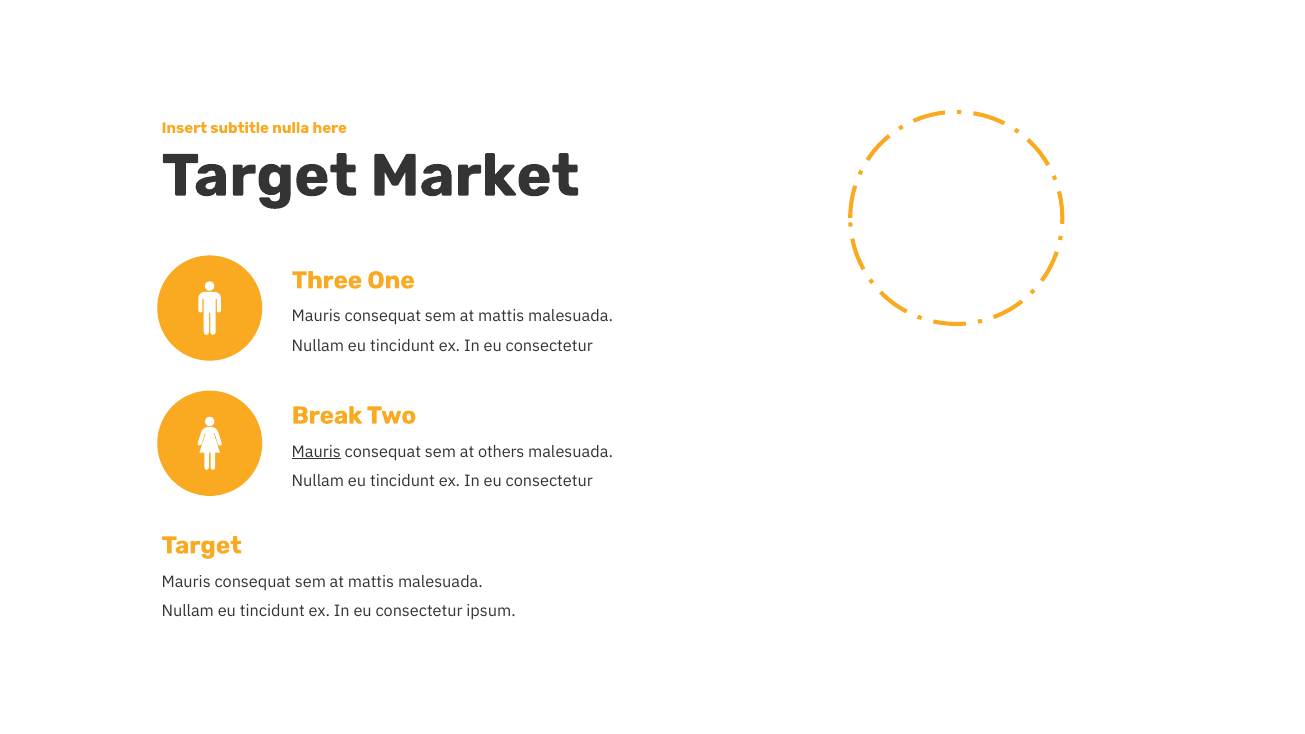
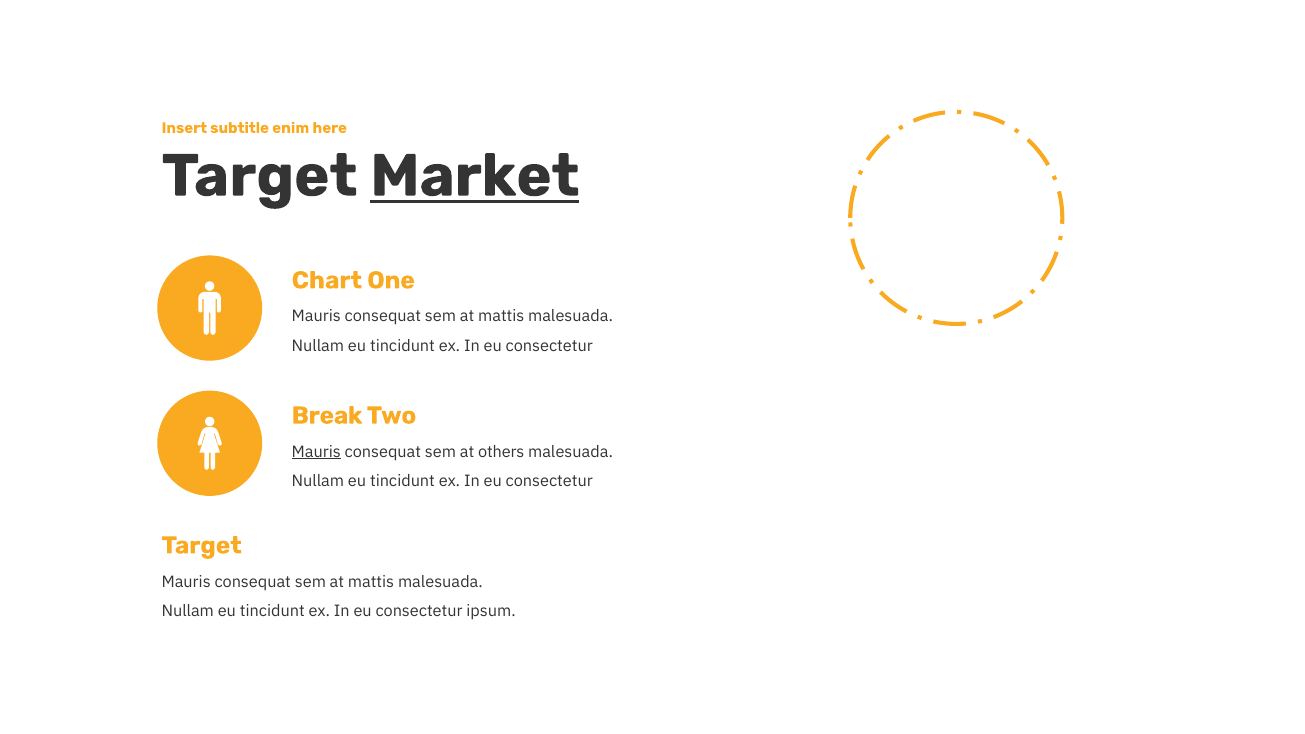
nulla: nulla -> enim
Market underline: none -> present
Three: Three -> Chart
